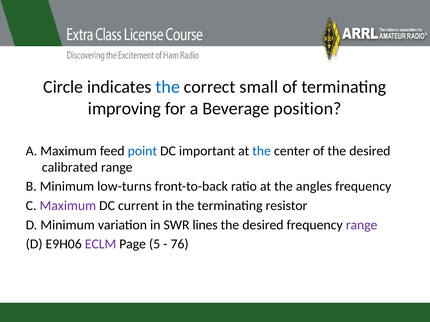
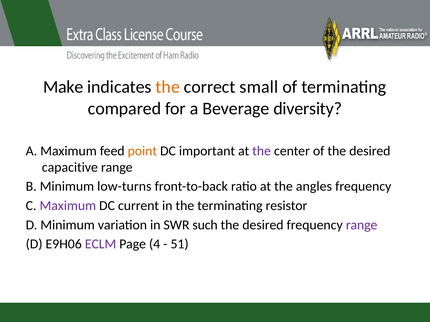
Circle: Circle -> Make
the at (168, 87) colour: blue -> orange
improving: improving -> compared
position: position -> diversity
point colour: blue -> orange
the at (262, 151) colour: blue -> purple
calibrated: calibrated -> capacitive
lines: lines -> such
5: 5 -> 4
76: 76 -> 51
